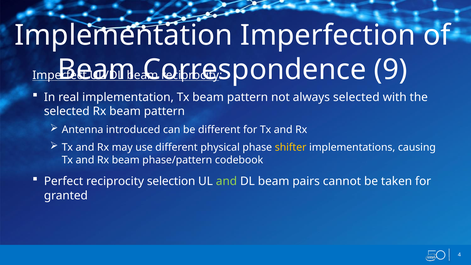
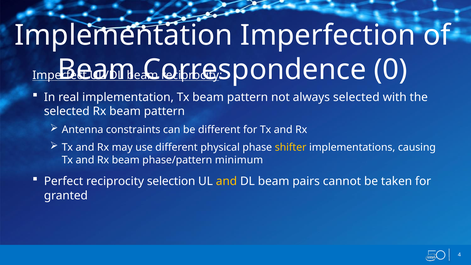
9: 9 -> 0
introduced: introduced -> constraints
codebook: codebook -> minimum
and at (226, 181) colour: light green -> yellow
